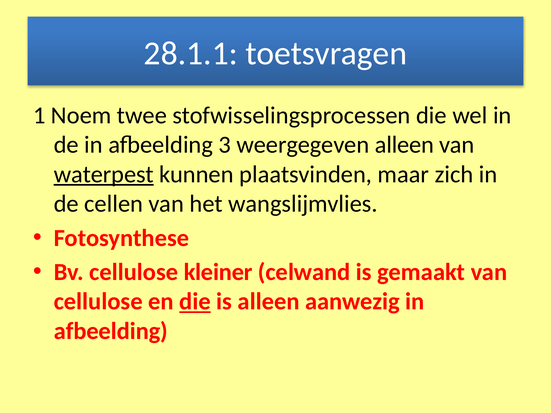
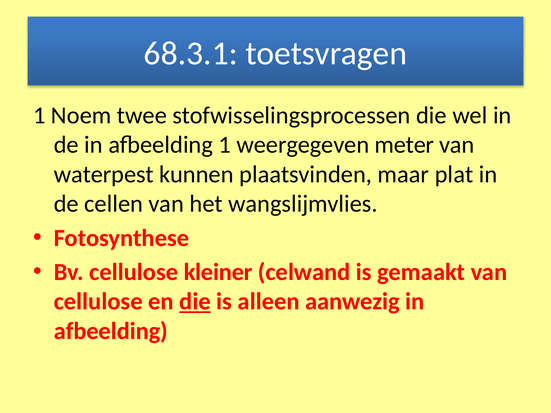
28.1.1: 28.1.1 -> 68.3.1
afbeelding 3: 3 -> 1
weergegeven alleen: alleen -> meter
waterpest underline: present -> none
zich: zich -> plat
